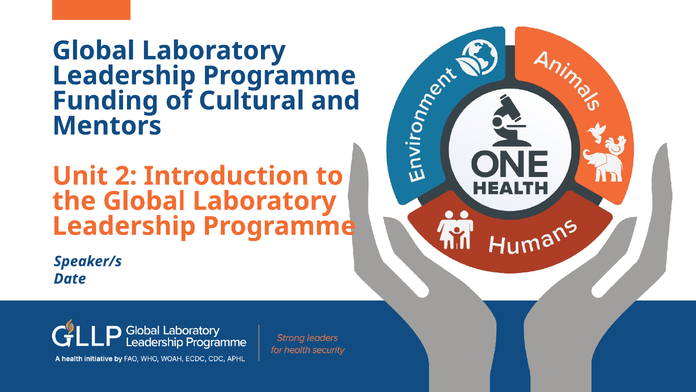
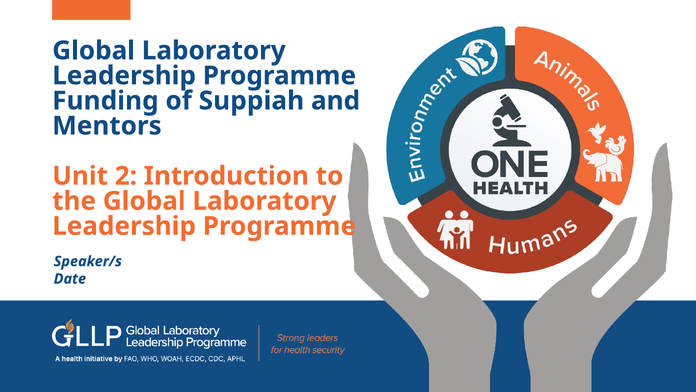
Cultural: Cultural -> Suppiah
